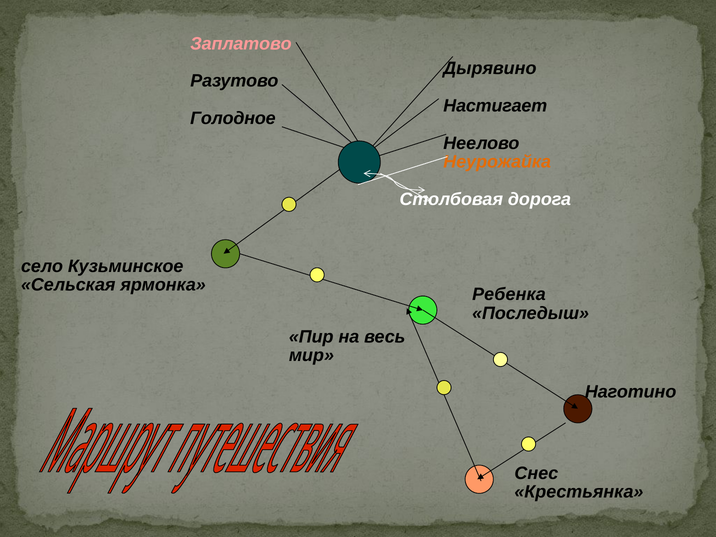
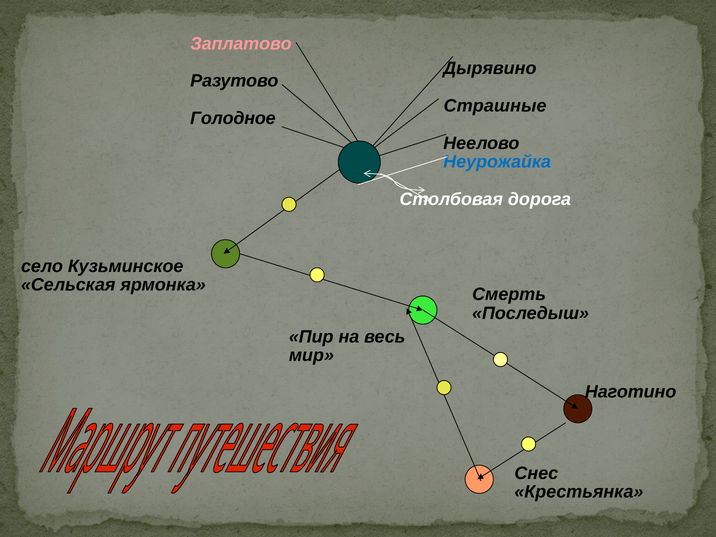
Настигает: Настигает -> Страшные
Неурожайка colour: orange -> blue
Ребенка: Ребенка -> Смерть
